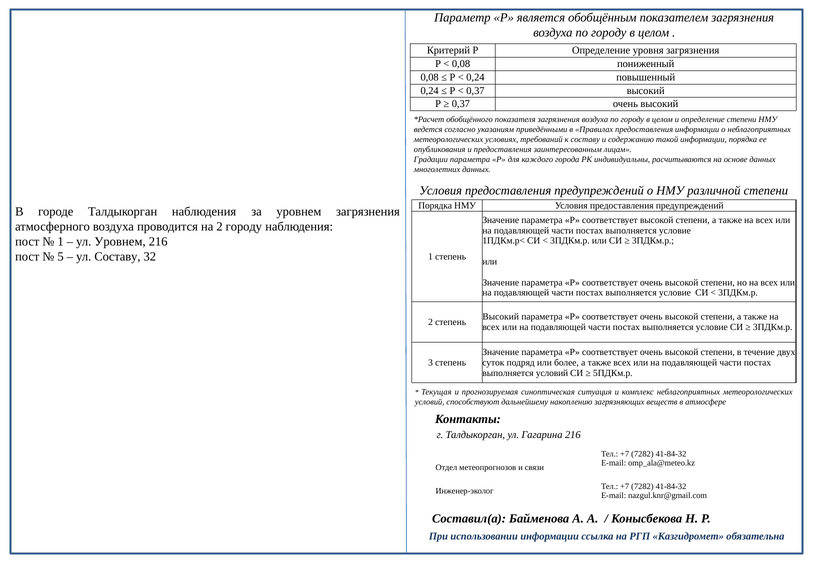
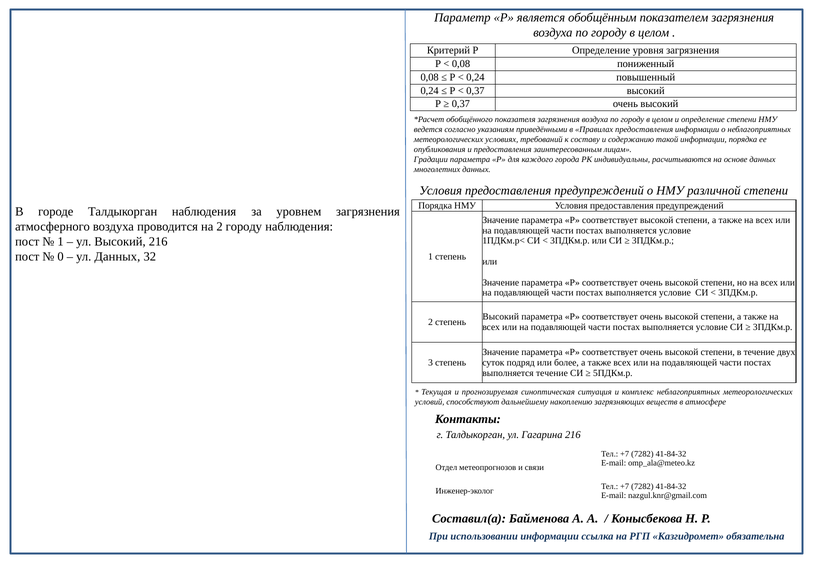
ул Уровнем: Уровнем -> Высокий
5: 5 -> 0
ул Составу: Составу -> Данных
выполняется условий: условий -> течение
